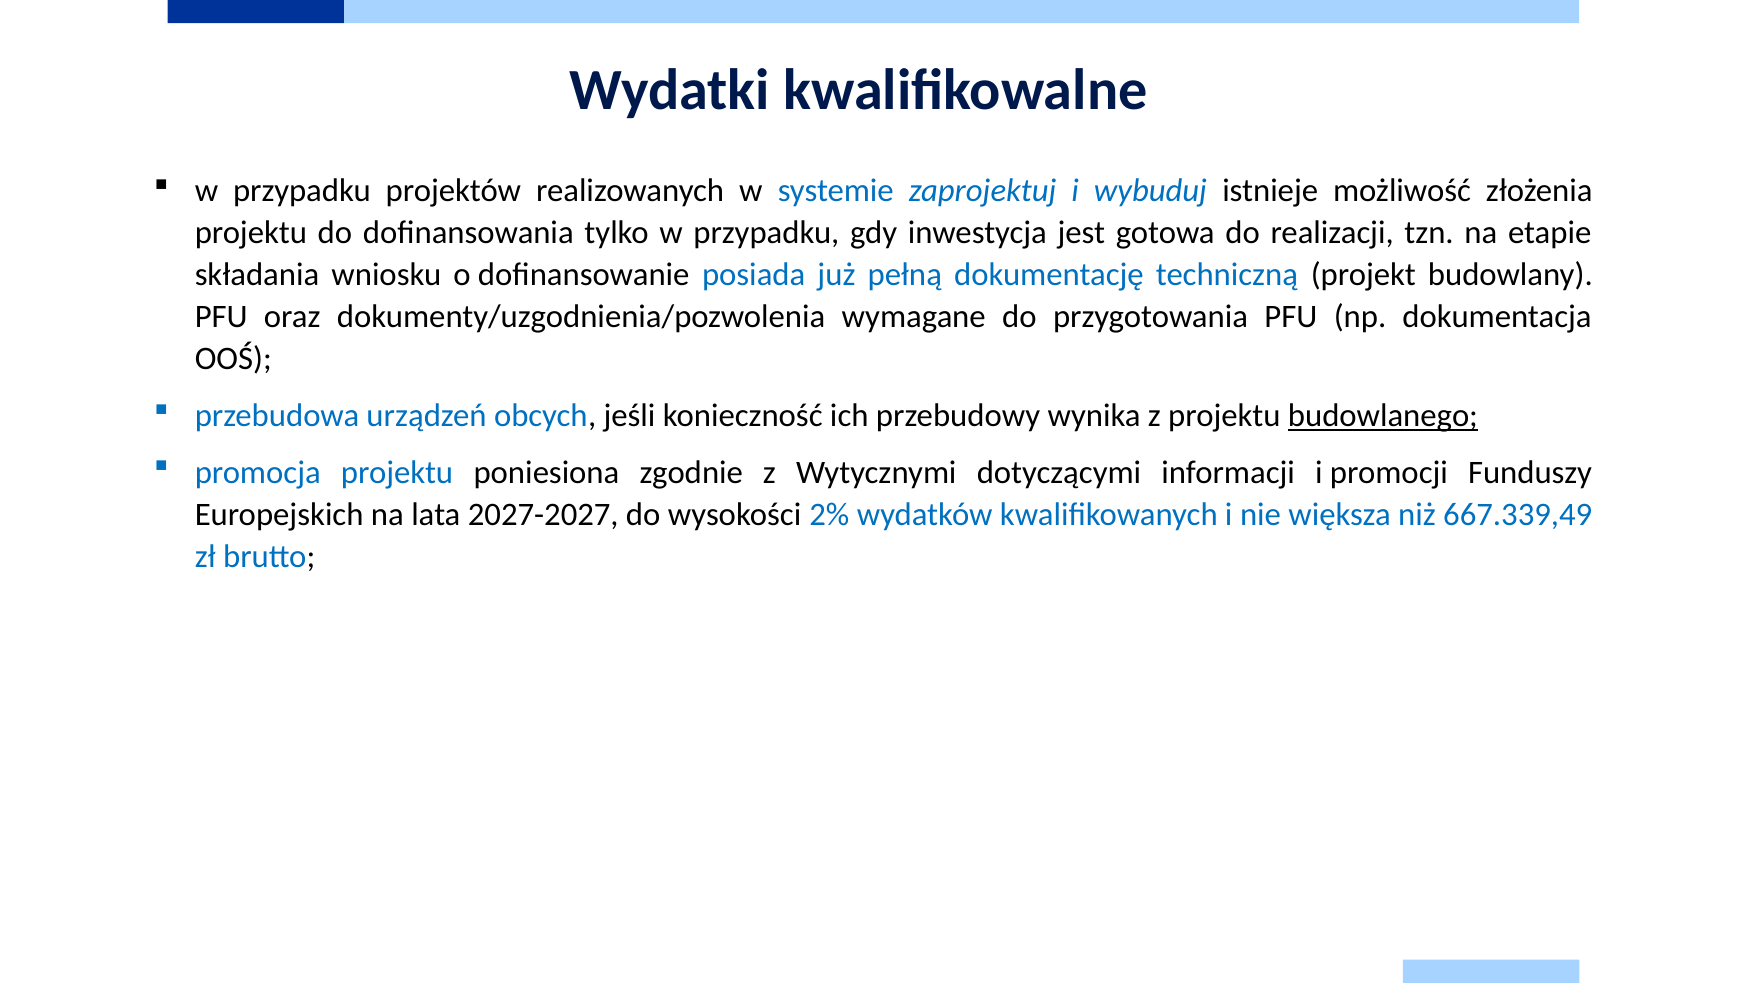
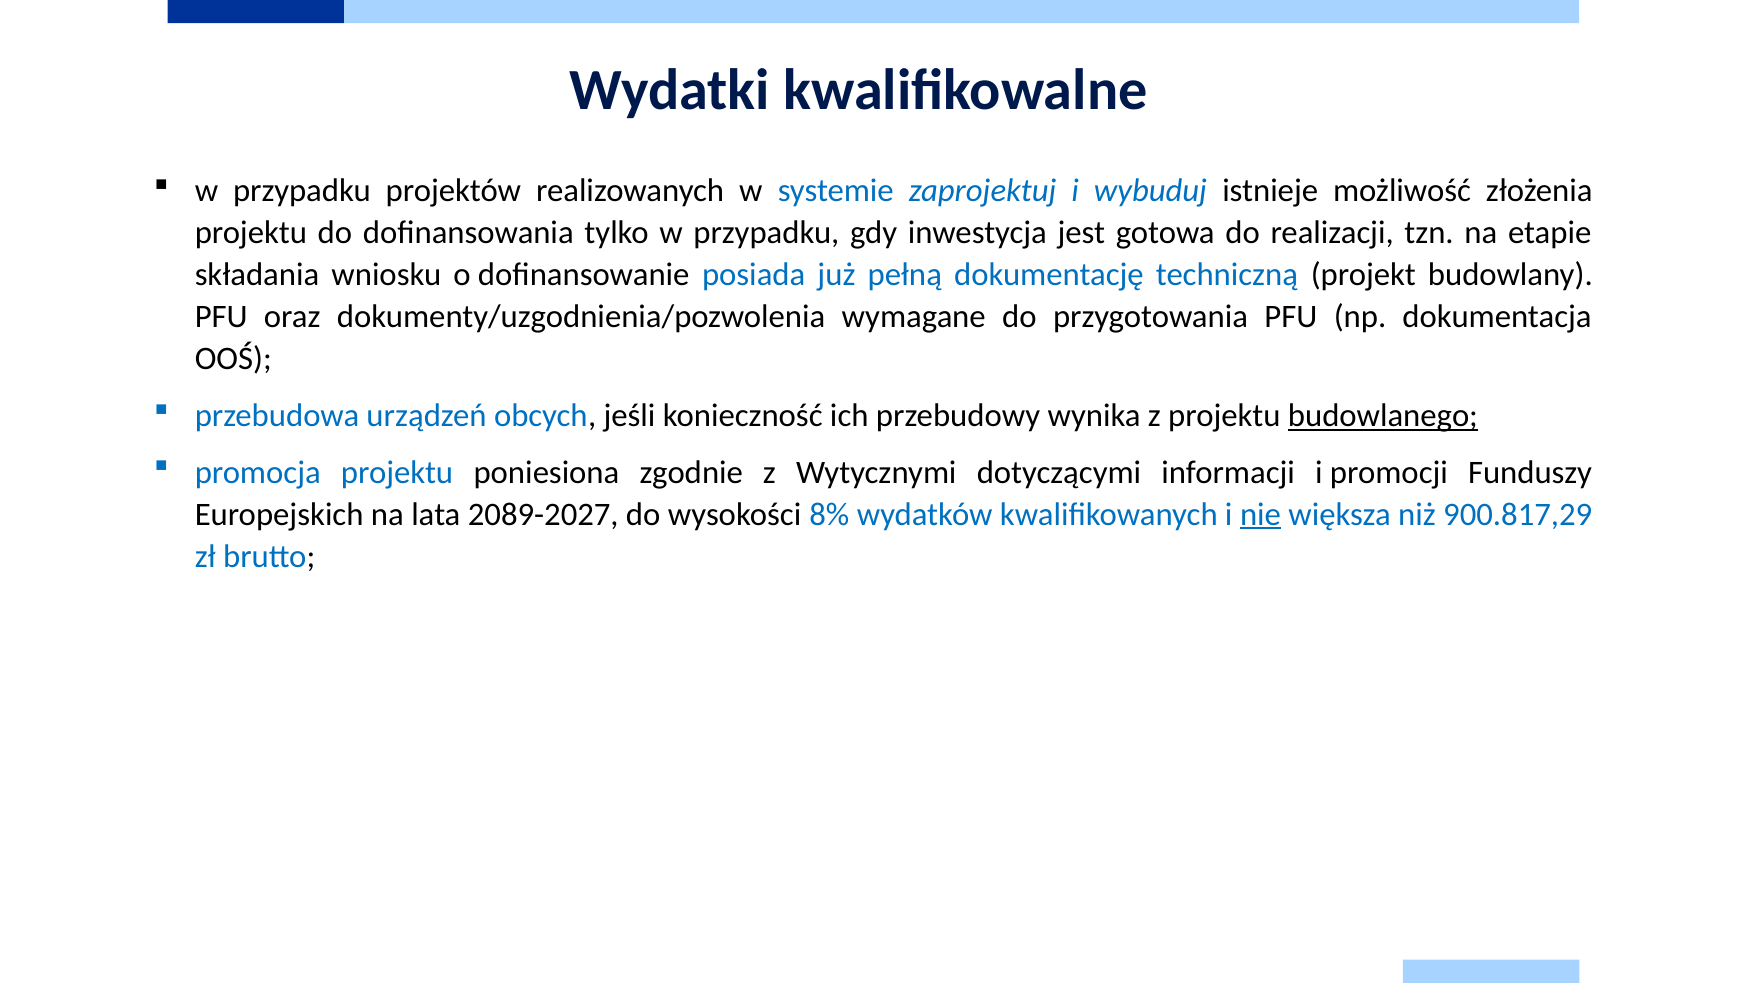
2027-2027: 2027-2027 -> 2089-2027
2%: 2% -> 8%
nie underline: none -> present
667.339,49: 667.339,49 -> 900.817,29
